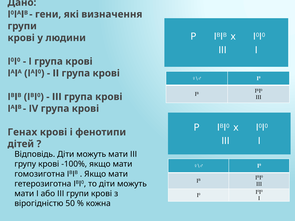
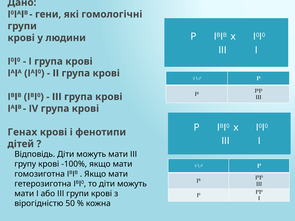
визначення: визначення -> гомологічні
